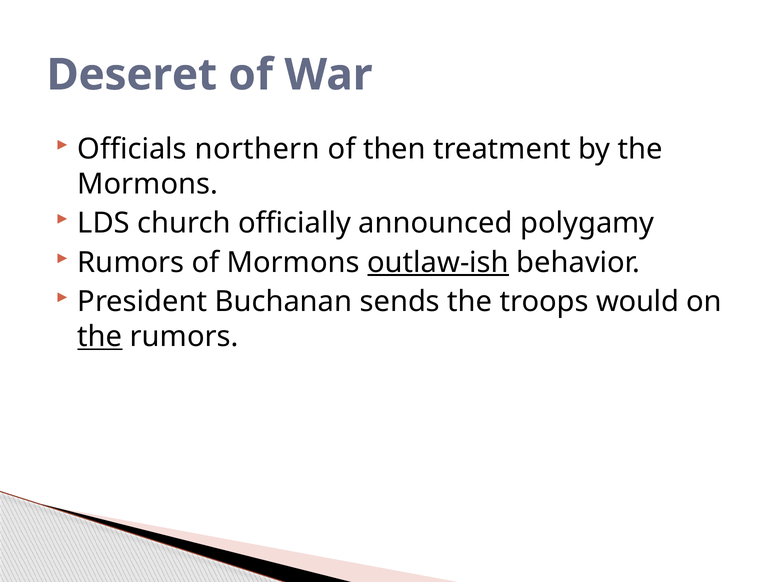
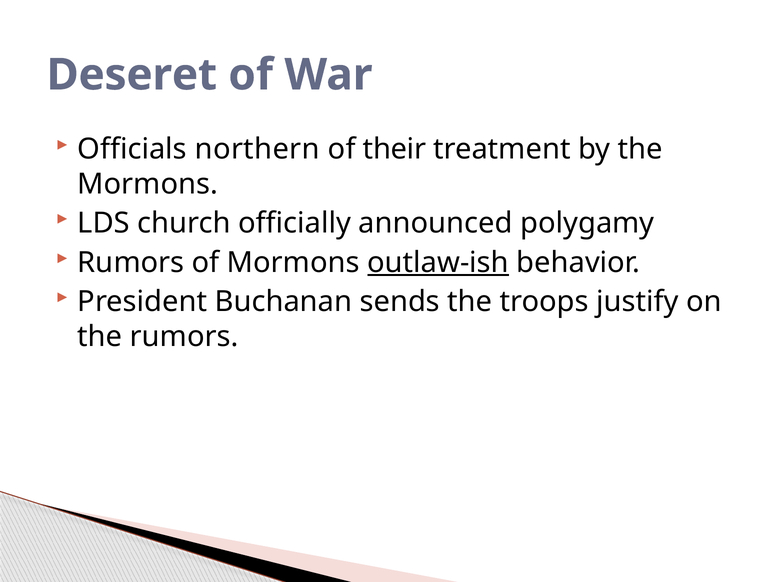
then: then -> their
would: would -> justify
the at (100, 337) underline: present -> none
